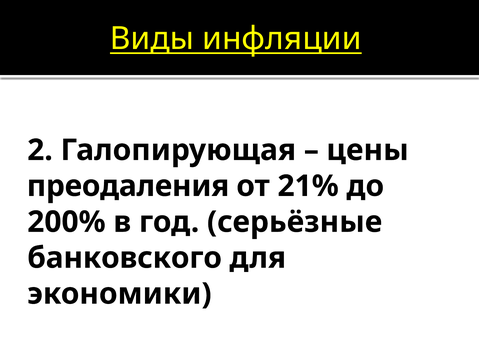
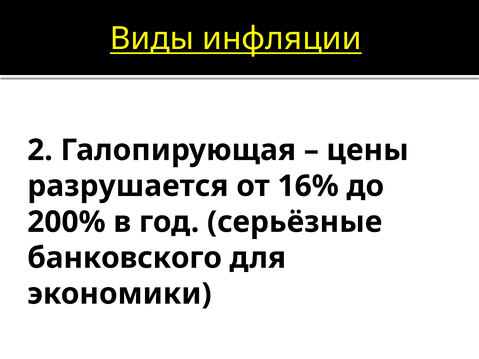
преодаления: преодаления -> разрушается
21%: 21% -> 16%
